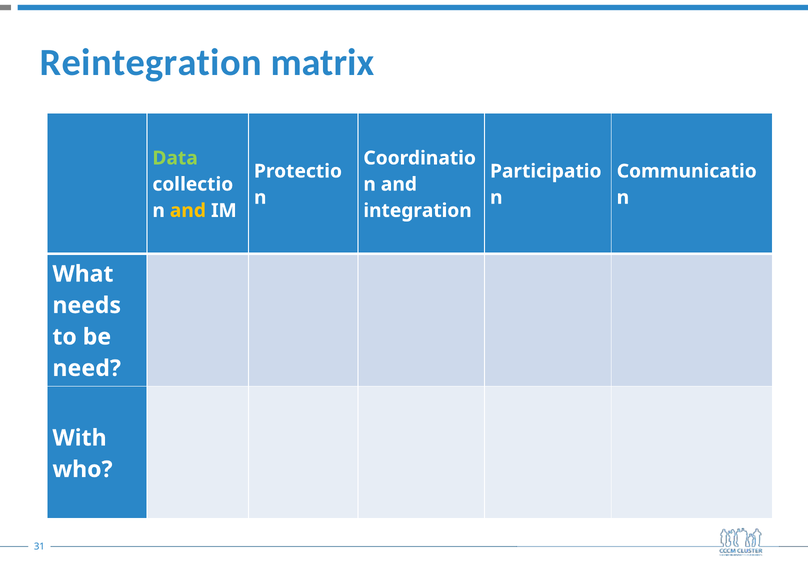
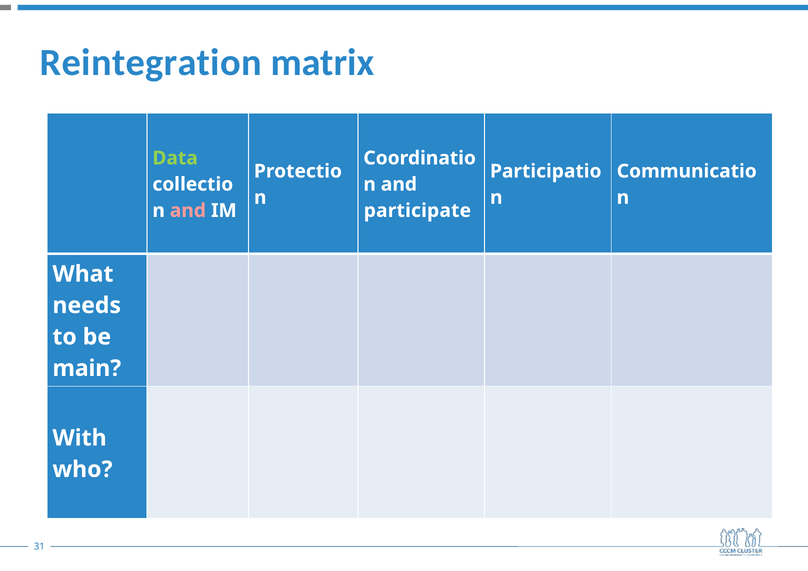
and at (188, 211) colour: yellow -> pink
integration: integration -> participate
need: need -> main
